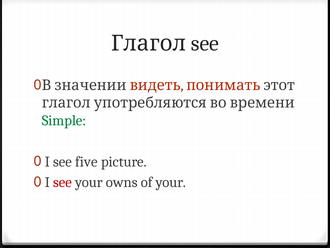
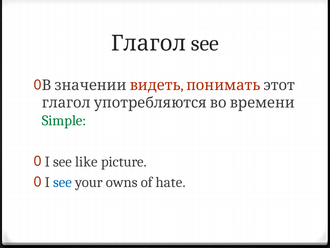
five: five -> like
see at (63, 182) colour: red -> blue
of your: your -> hate
